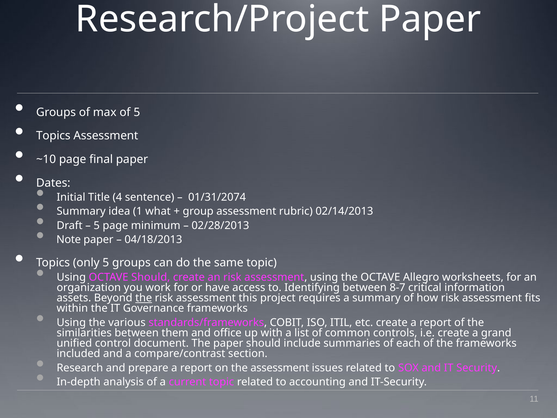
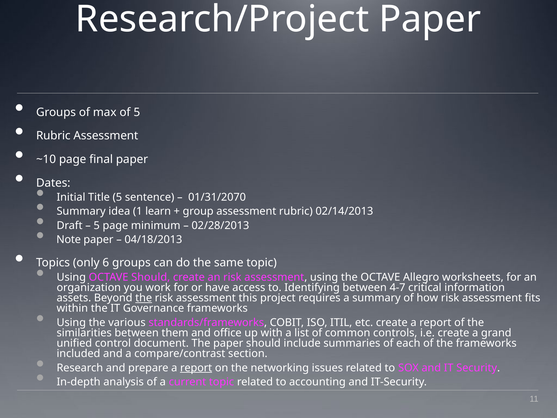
Topics at (53, 136): Topics -> Rubric
Title 4: 4 -> 5
01/31/2074: 01/31/2074 -> 01/31/2070
what: what -> learn
only 5: 5 -> 6
8-7: 8-7 -> 4-7
report at (196, 368) underline: none -> present
the assessment: assessment -> networking
